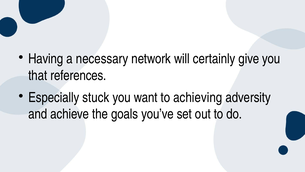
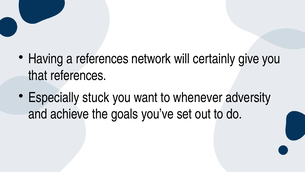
a necessary: necessary -> references
achieving: achieving -> whenever
